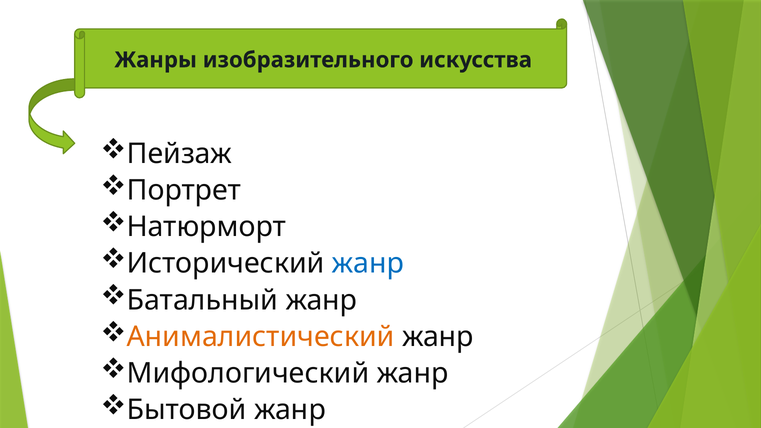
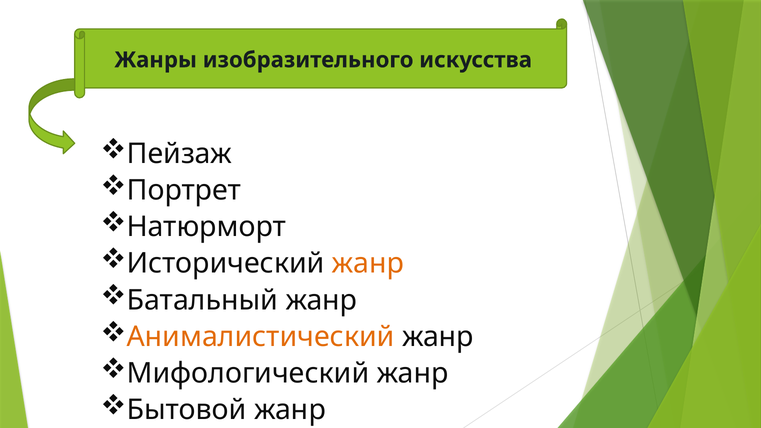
жанр at (368, 264) colour: blue -> orange
